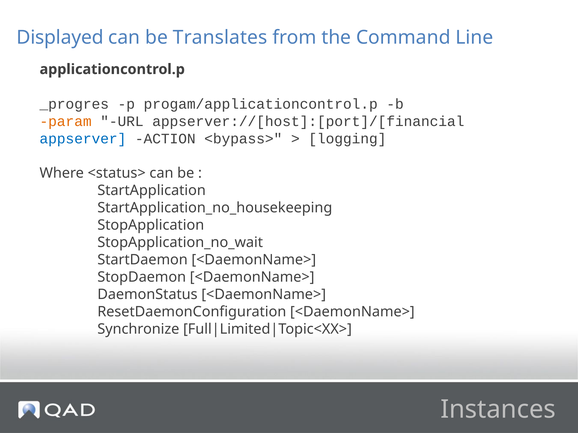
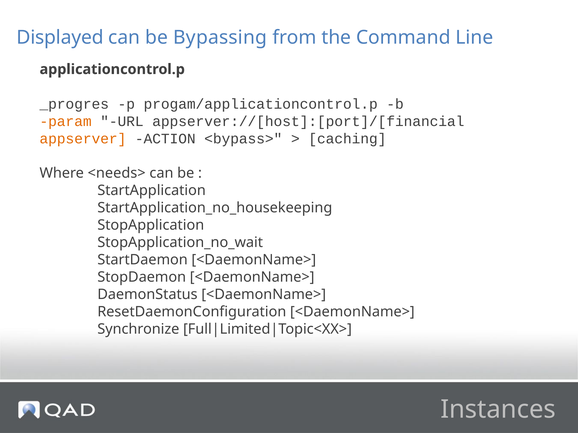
Translates: Translates -> Bypassing
appserver colour: blue -> orange
logging: logging -> caching
<status>: <status> -> <needs>
